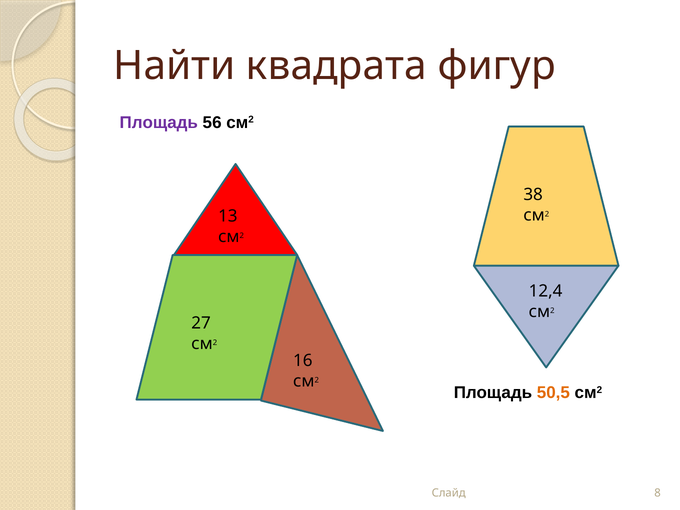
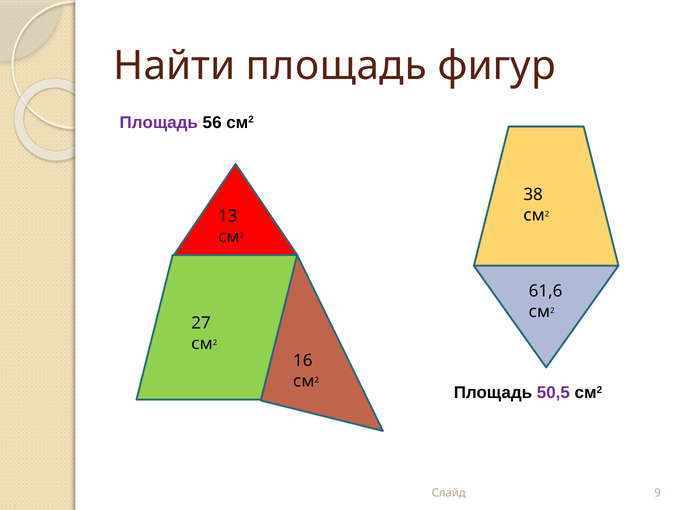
Найти квадрата: квадрата -> площадь
12,4: 12,4 -> 61,6
50,5 colour: orange -> purple
8: 8 -> 9
